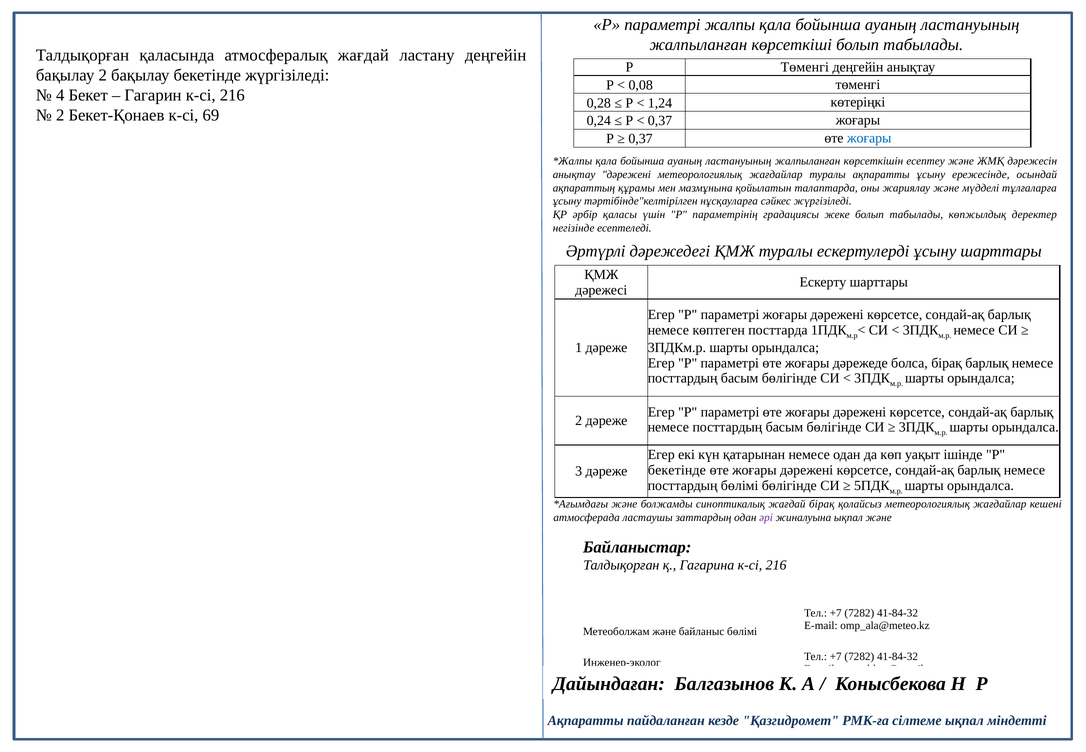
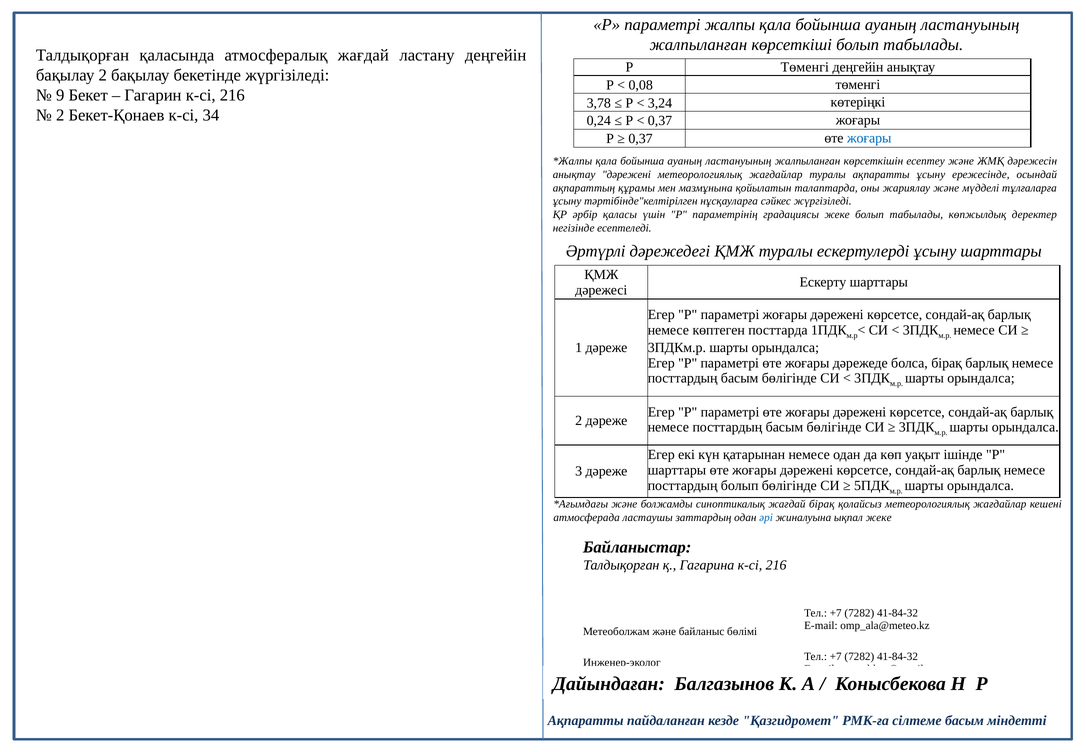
4: 4 -> 9
0,28: 0,28 -> 3,78
1,24: 1,24 -> 3,24
69: 69 -> 34
бекетінде at (677, 470): бекетінде -> шарттары
посттардың бөлімі: бөлімі -> болып
әрі colour: purple -> blue
ықпал және: және -> жеке
сілтеме ықпал: ықпал -> басым
